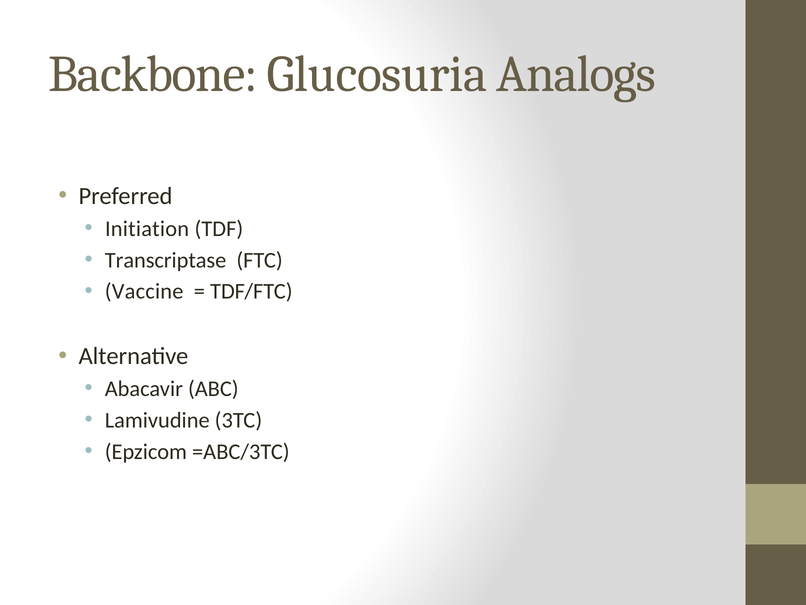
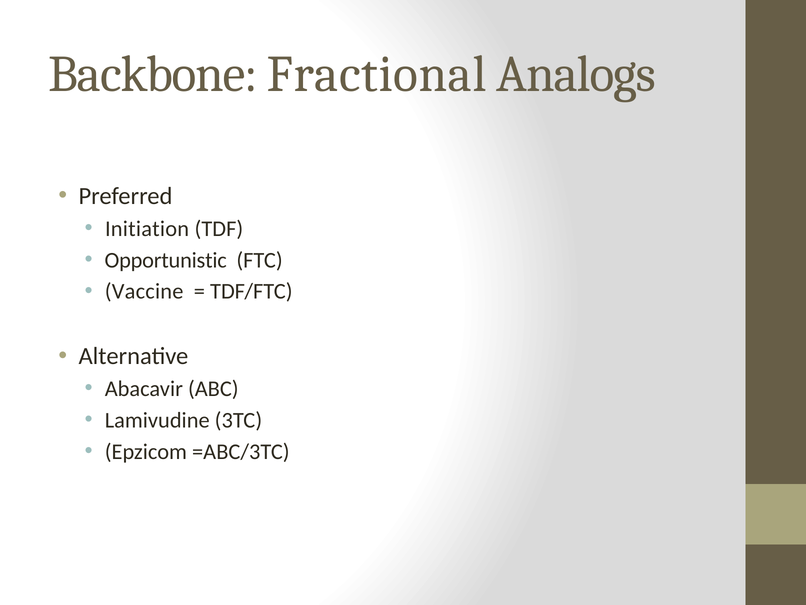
Glucosuria: Glucosuria -> Fractional
Transcriptase: Transcriptase -> Opportunistic
